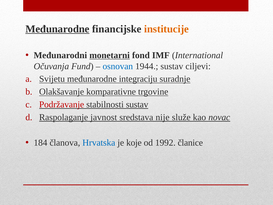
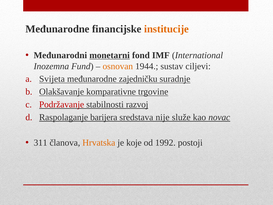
Međunarodne at (57, 29) underline: present -> none
Očuvanja: Očuvanja -> Inozemna
osnovan colour: blue -> orange
Svijetu: Svijetu -> Svijeta
integraciju: integraciju -> zajedničku
stabilnosti sustav: sustav -> razvoj
javnost: javnost -> barijera
184: 184 -> 311
Hrvatska colour: blue -> orange
članice: članice -> postoji
